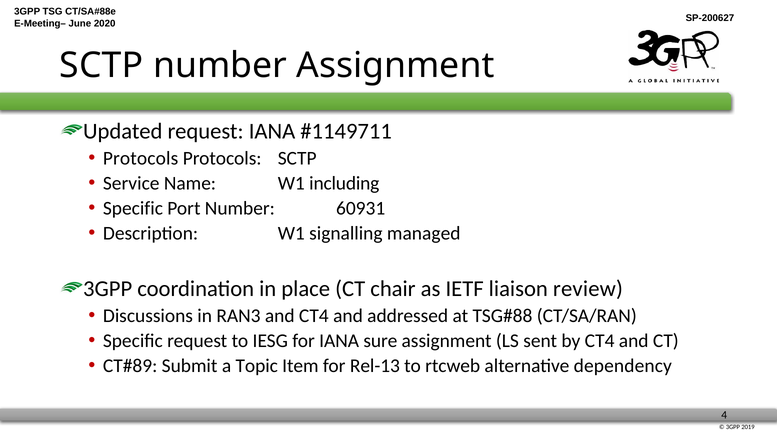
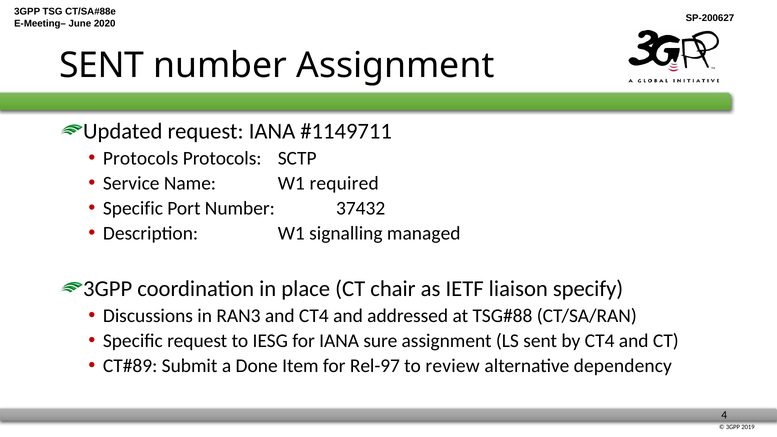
SCTP at (101, 65): SCTP -> SENT
including: including -> required
60931: 60931 -> 37432
review: review -> specify
Topic: Topic -> Done
Rel-13: Rel-13 -> Rel-97
rtcweb: rtcweb -> review
